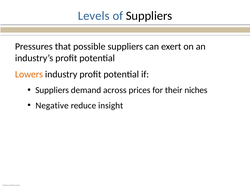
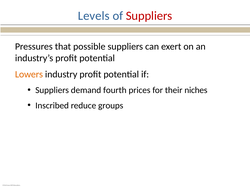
Suppliers at (149, 16) colour: black -> red
across: across -> fourth
Negative: Negative -> Inscribed
insight: insight -> groups
